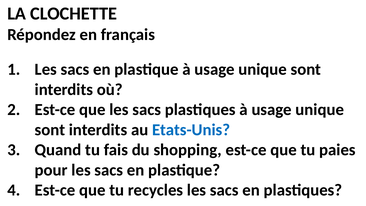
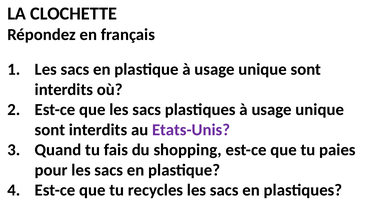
Etats-Unis colour: blue -> purple
